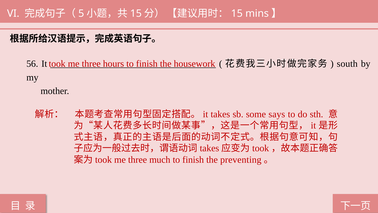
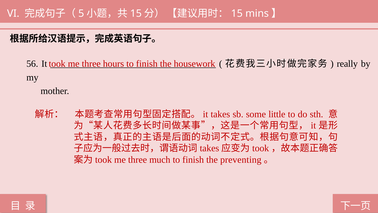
south: south -> really
says: says -> little
